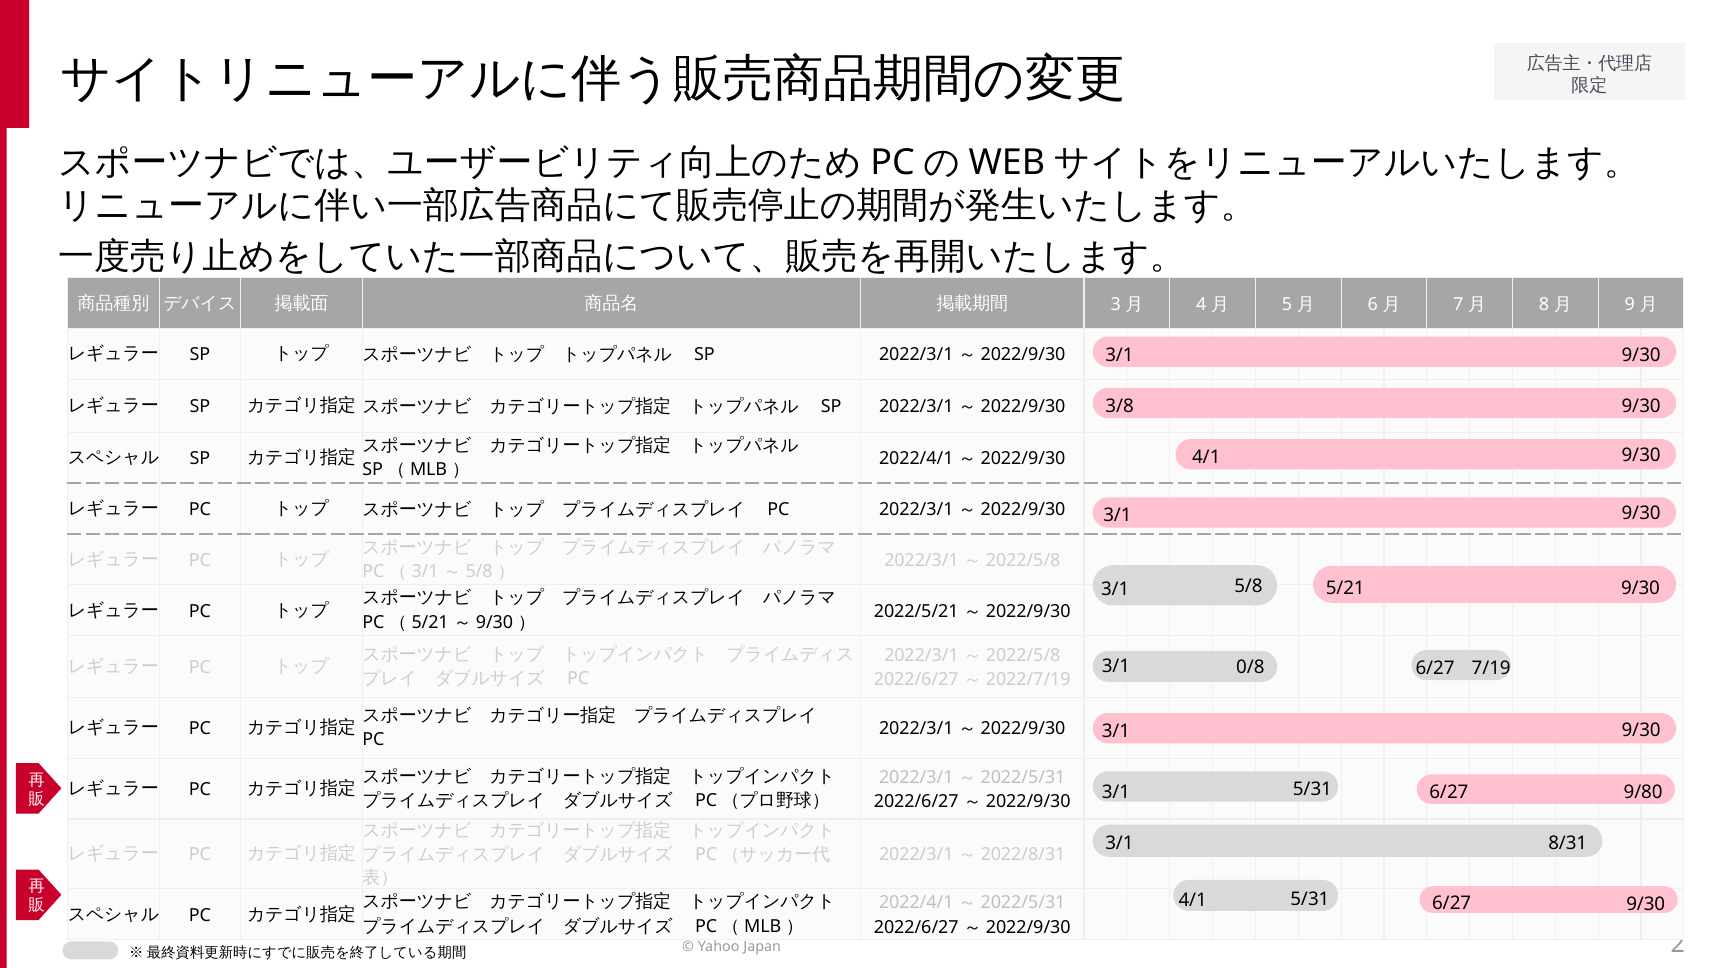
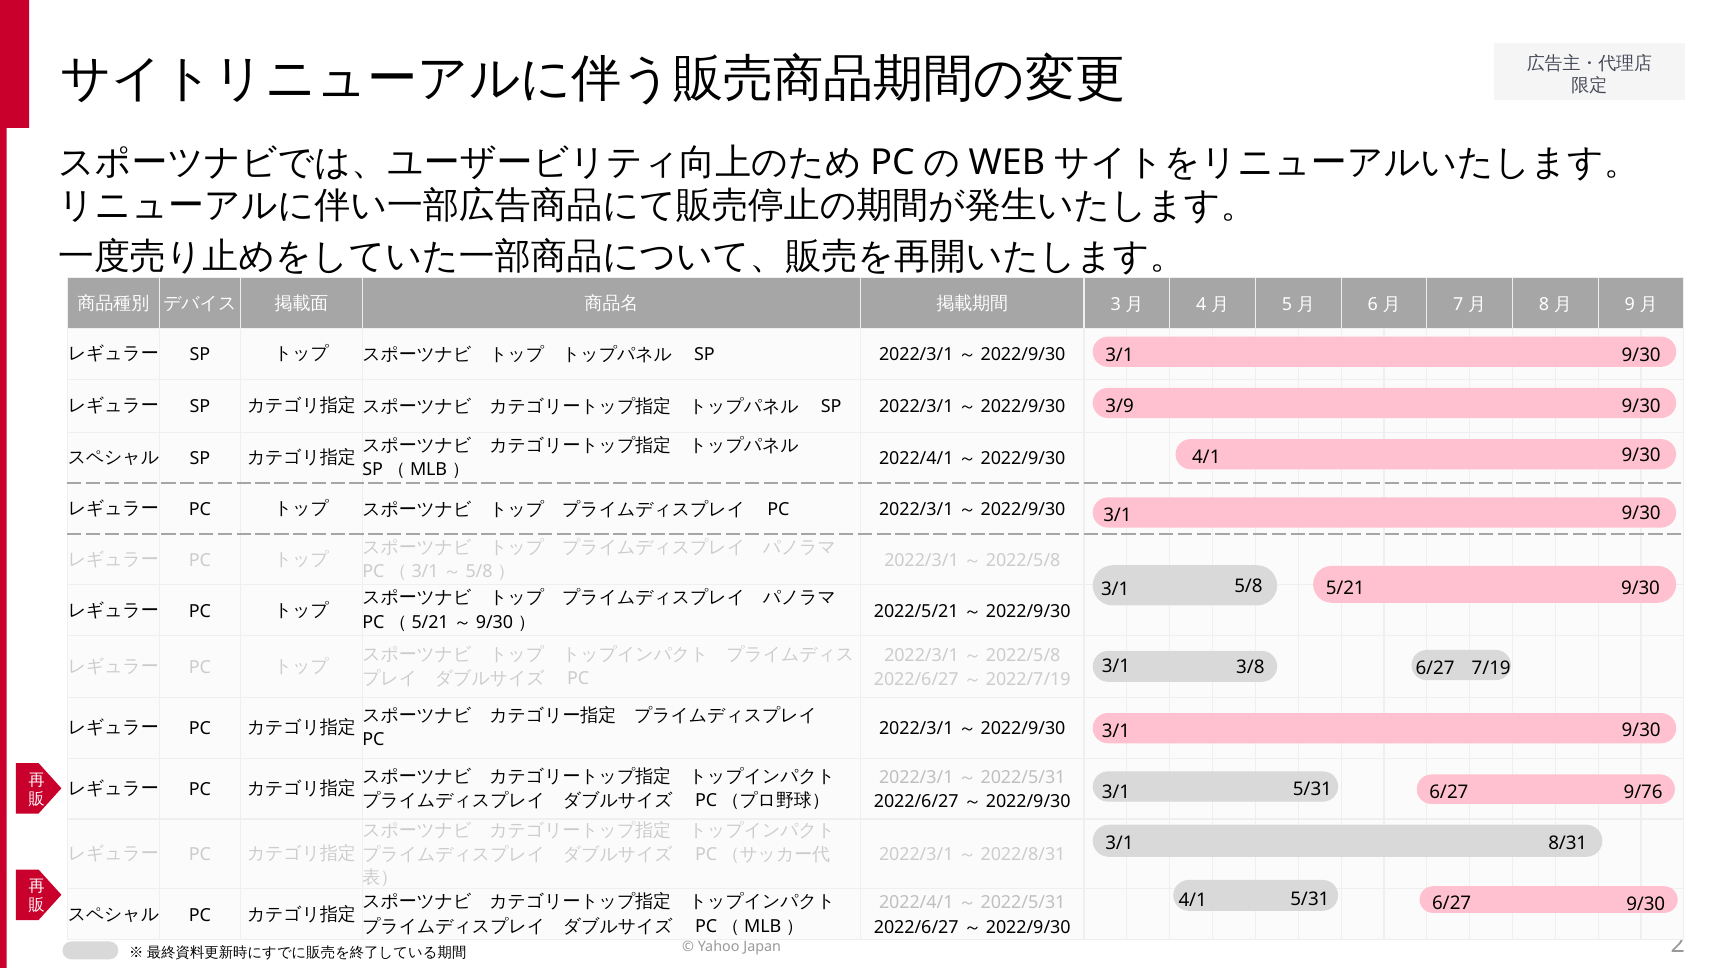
3/8: 3/8 -> 3/9
0/8: 0/8 -> 3/8
9/80: 9/80 -> 9/76
